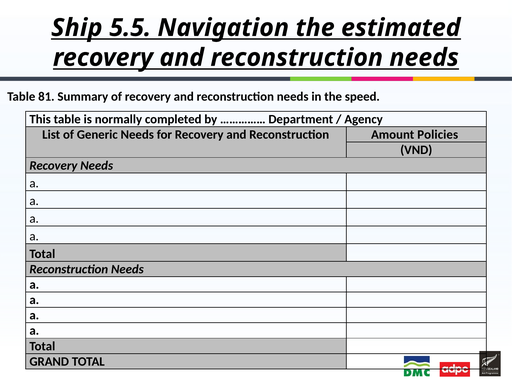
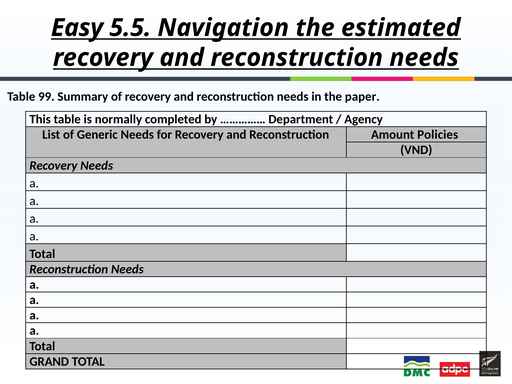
Ship: Ship -> Easy
81: 81 -> 99
speed: speed -> paper
